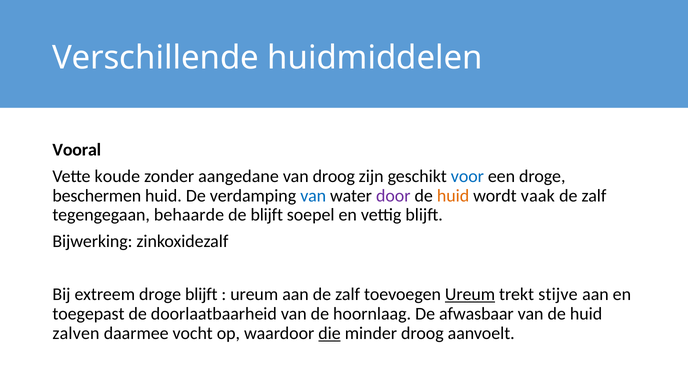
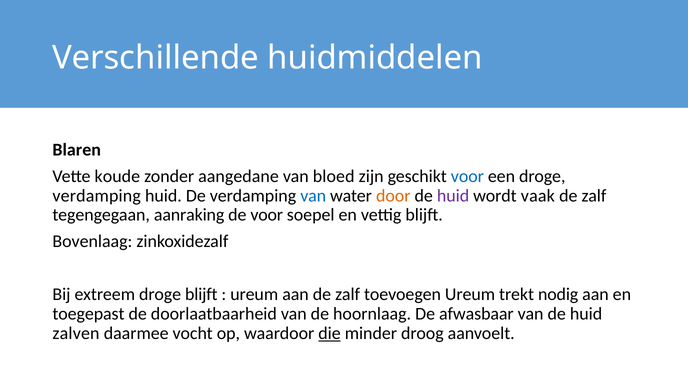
Vooral: Vooral -> Blaren
van droog: droog -> bloed
beschermen at (97, 196): beschermen -> verdamping
door colour: purple -> orange
huid at (453, 196) colour: orange -> purple
behaarde: behaarde -> aanraking
de blijft: blijft -> voor
Bijwerking: Bijwerking -> Bovenlaag
Ureum at (470, 294) underline: present -> none
stijve: stijve -> nodig
